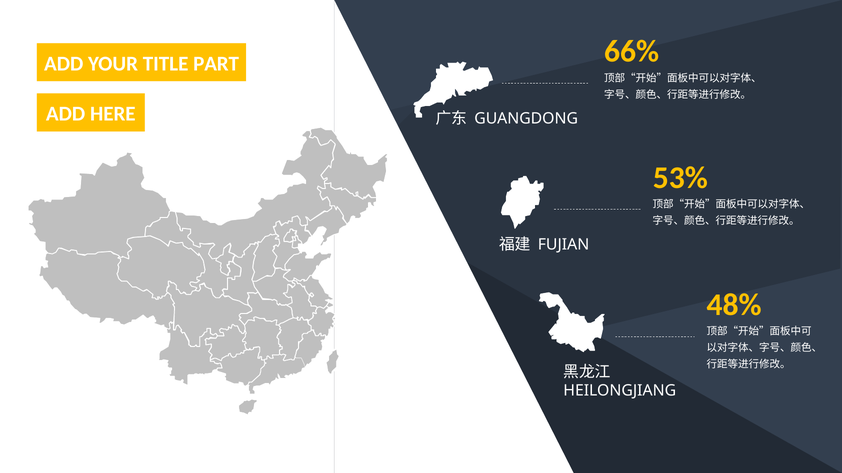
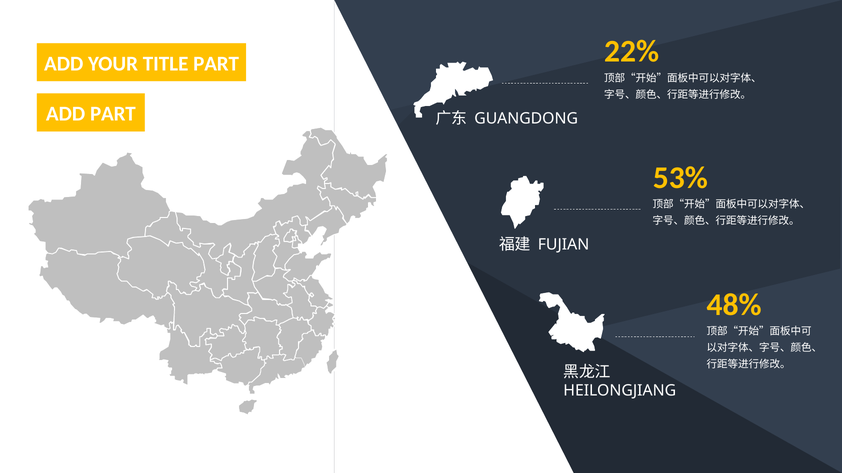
66%: 66% -> 22%
ADD HERE: HERE -> PART
